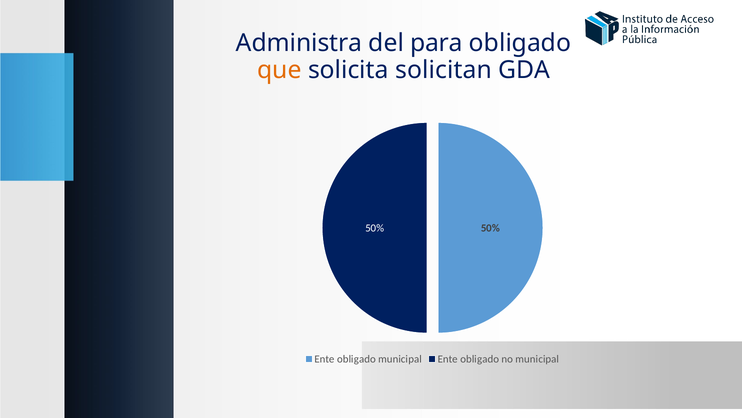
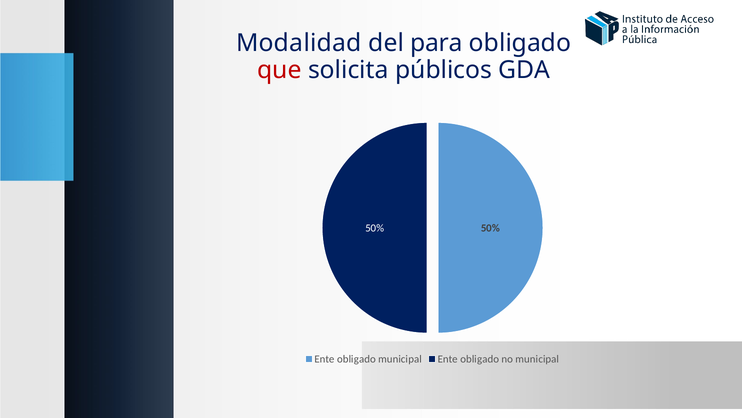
Administra: Administra -> Modalidad
que colour: orange -> red
solicitan: solicitan -> públicos
